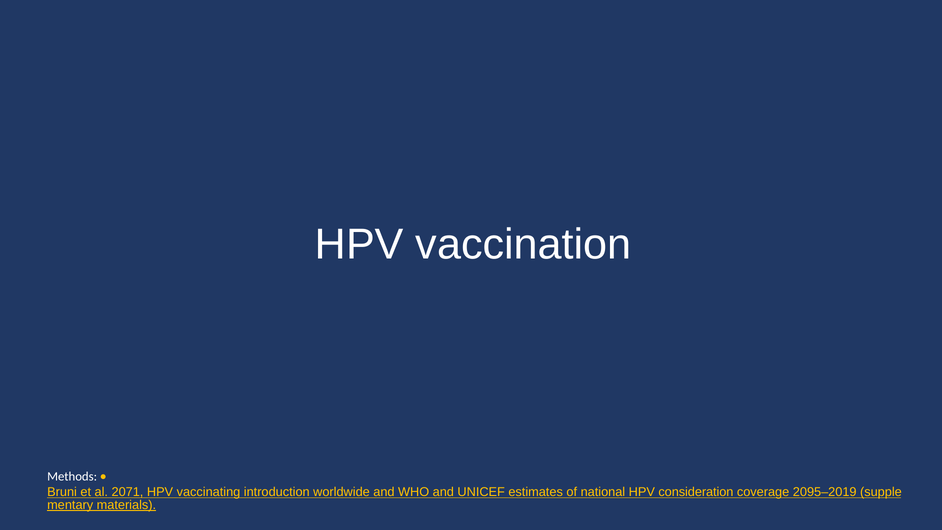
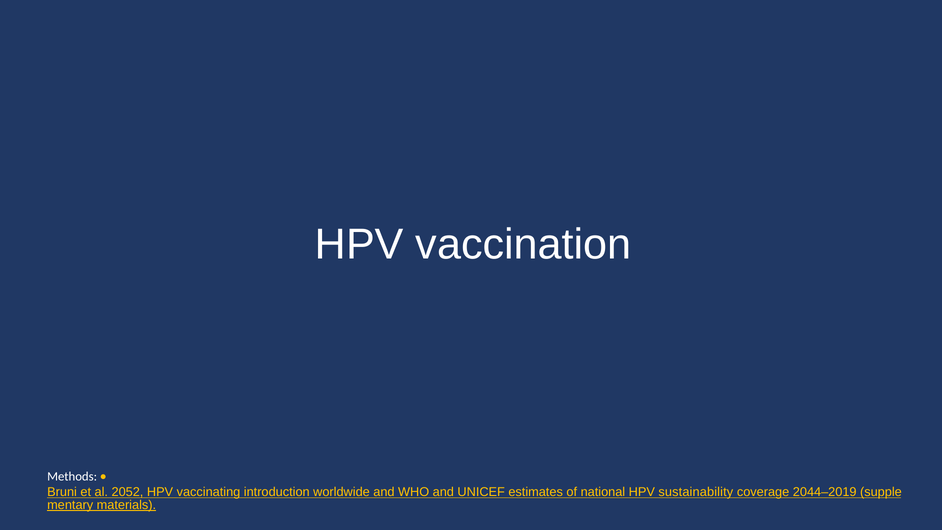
2071: 2071 -> 2052
consideration: consideration -> sustainability
2095–2019: 2095–2019 -> 2044–2019
